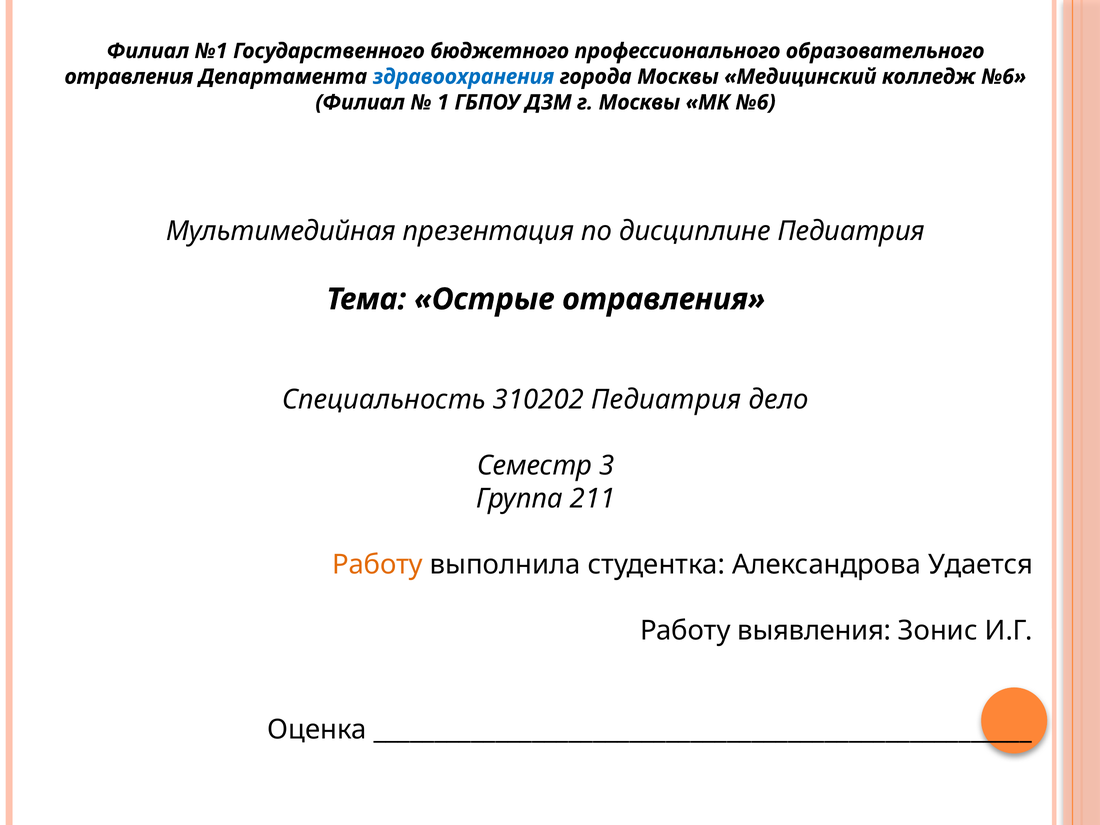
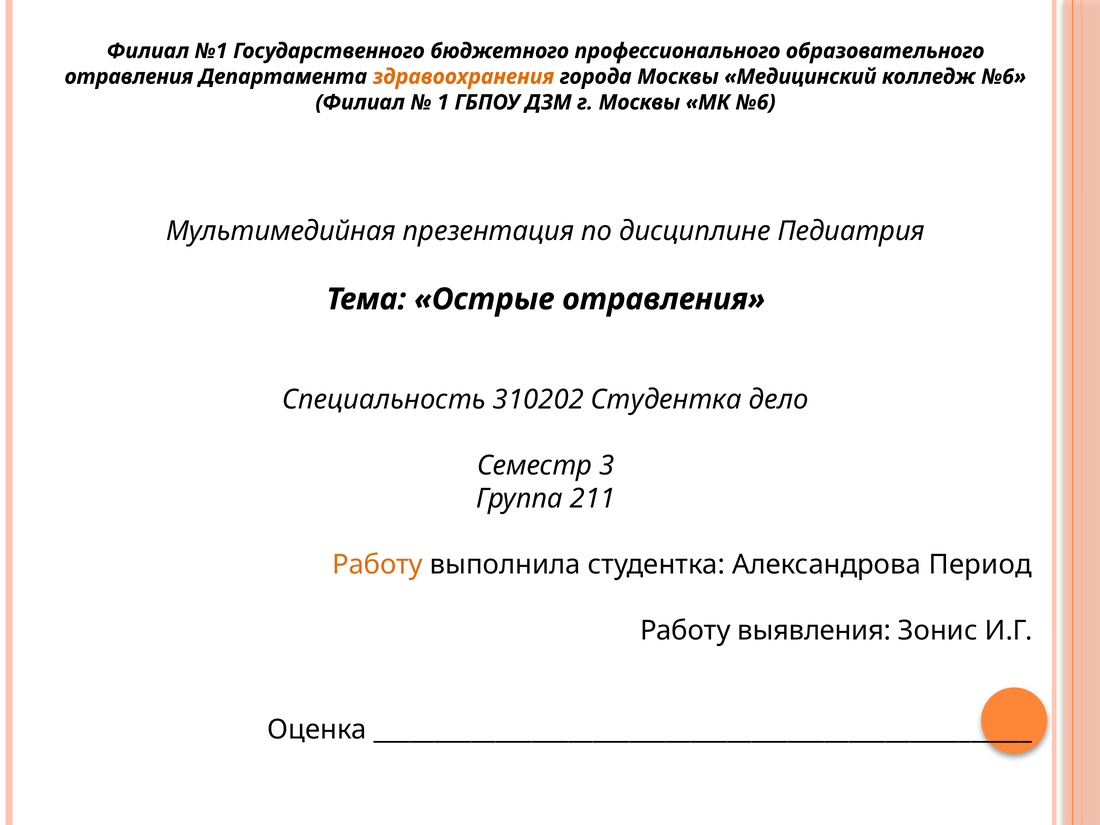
здравоохранения colour: blue -> orange
310202 Педиатрия: Педиатрия -> Студентка
Удается: Удается -> Период
